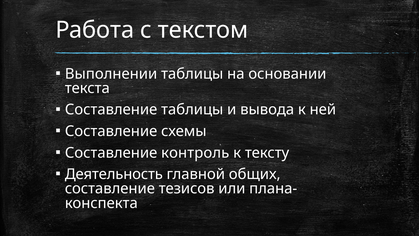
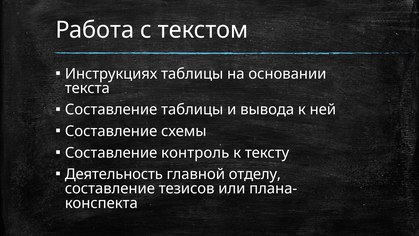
Выполнении: Выполнении -> Инструкциях
общих: общих -> отделу
